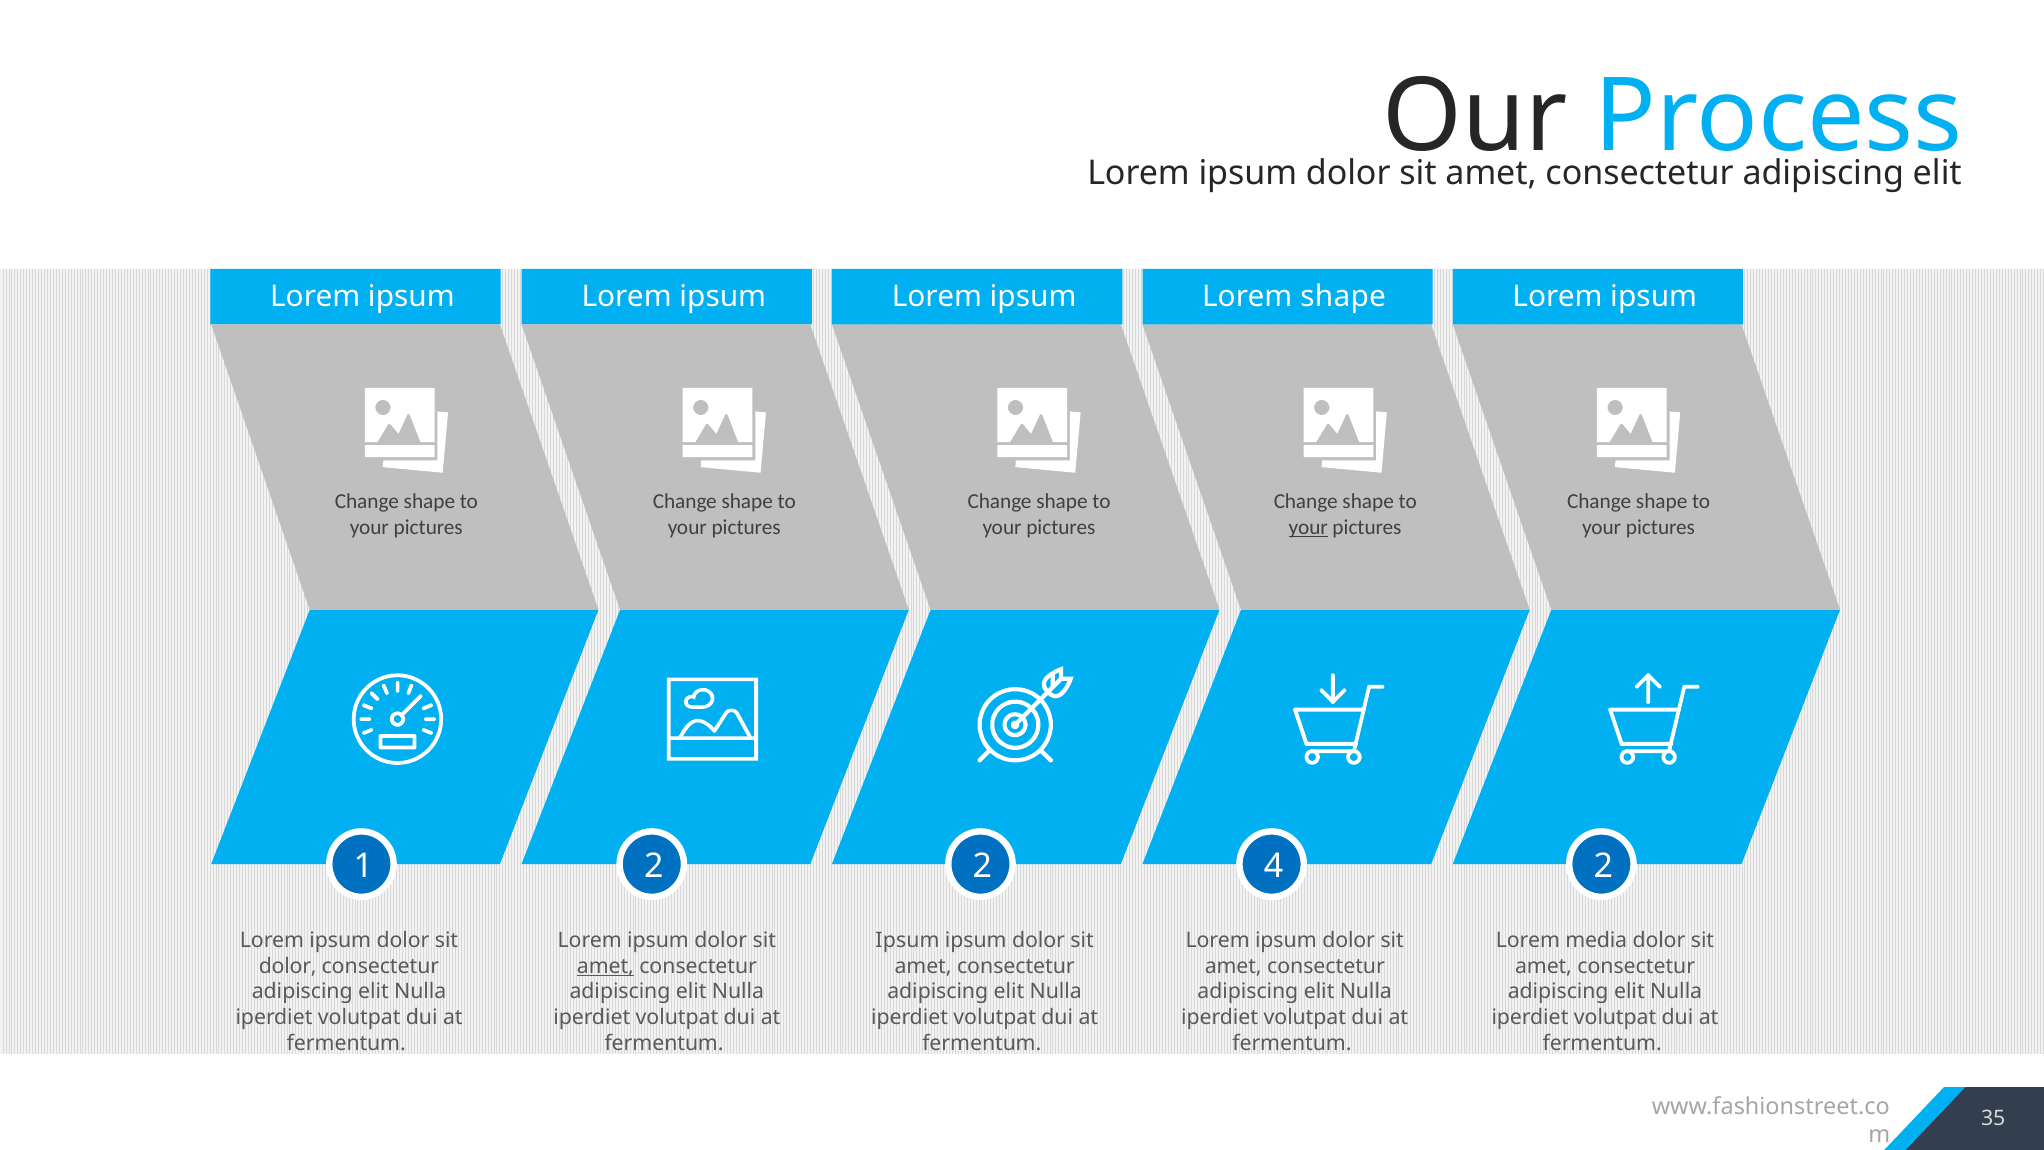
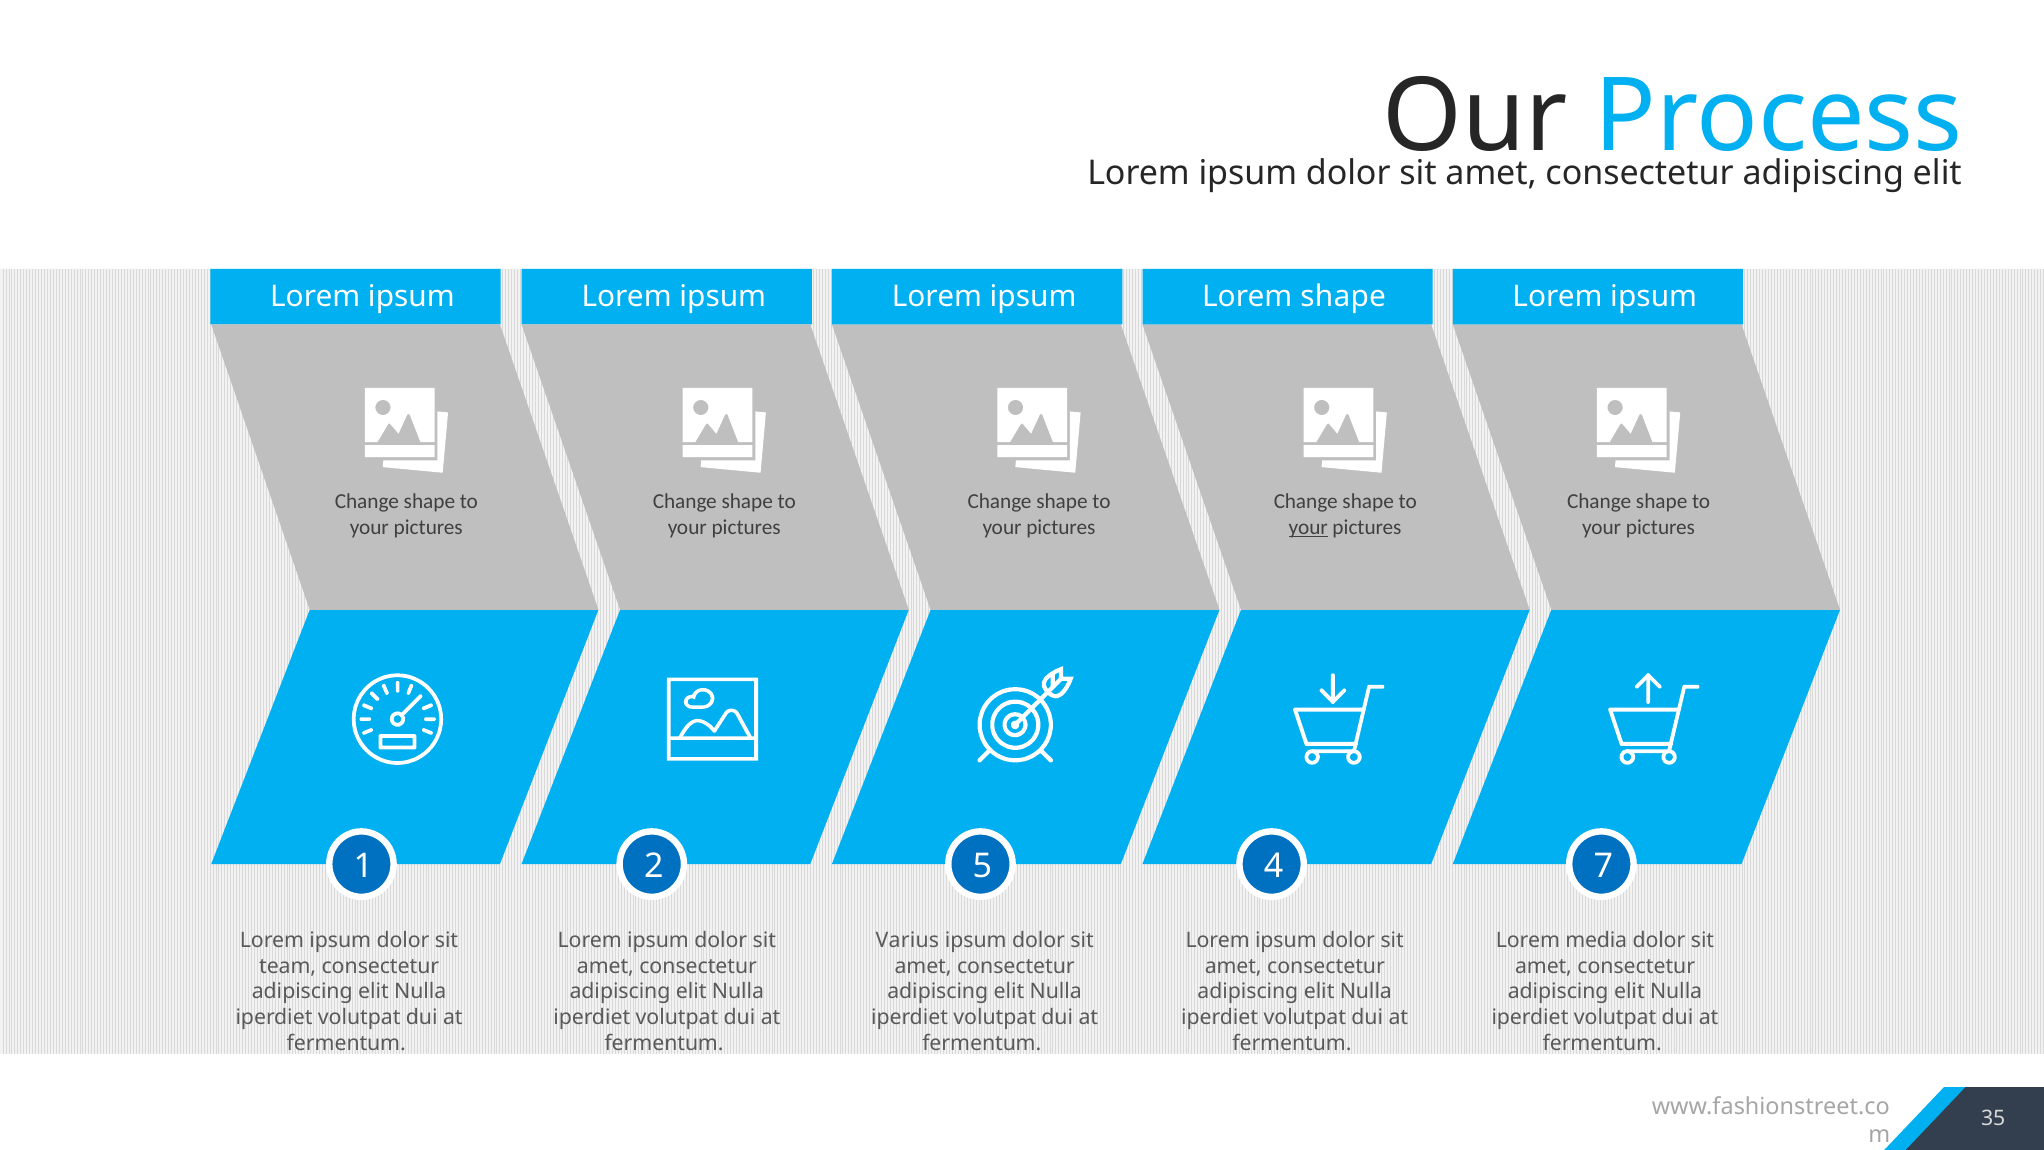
2 2: 2 -> 5
4 2: 2 -> 7
Ipsum at (908, 940): Ipsum -> Varius
dolor at (288, 966): dolor -> team
amet at (605, 966) underline: present -> none
